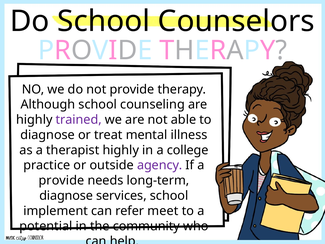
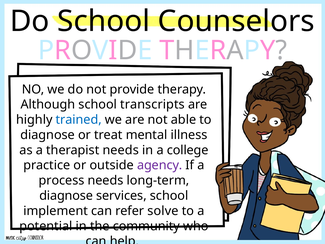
counseling: counseling -> transcripts
trained colour: purple -> blue
therapist highly: highly -> needs
provide at (61, 180): provide -> process
meet: meet -> solve
